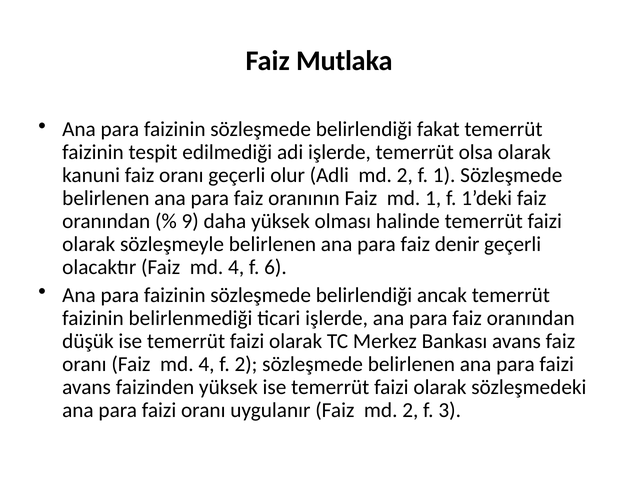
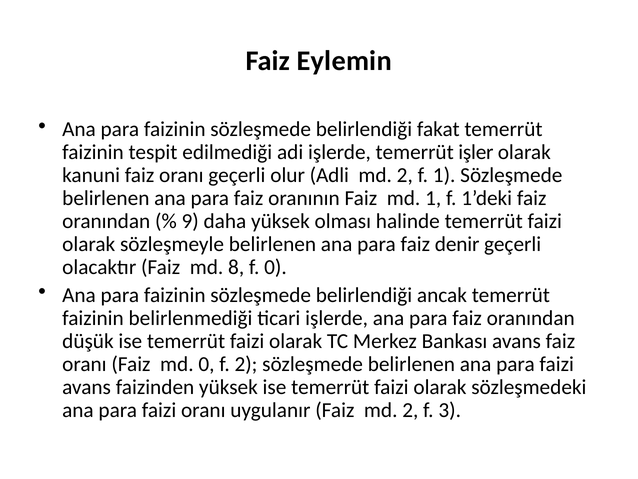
Mutlaka: Mutlaka -> Eylemin
olsa: olsa -> işler
olacaktır Faiz md 4: 4 -> 8
f 6: 6 -> 0
oranı Faiz md 4: 4 -> 0
